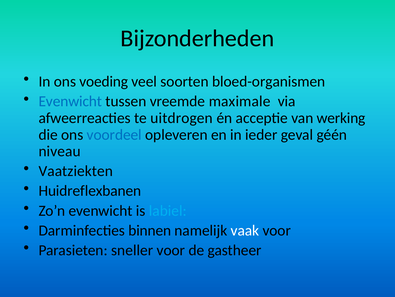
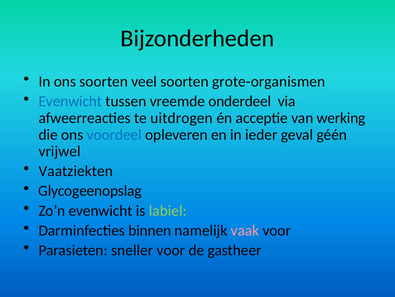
ons voeding: voeding -> soorten
bloed-organismen: bloed-organismen -> grote-organismen
maximale: maximale -> onderdeel
niveau: niveau -> vrijwel
Huidreflexbanen: Huidreflexbanen -> Glycogeenopslag
labiel colour: light blue -> light green
vaak colour: white -> pink
